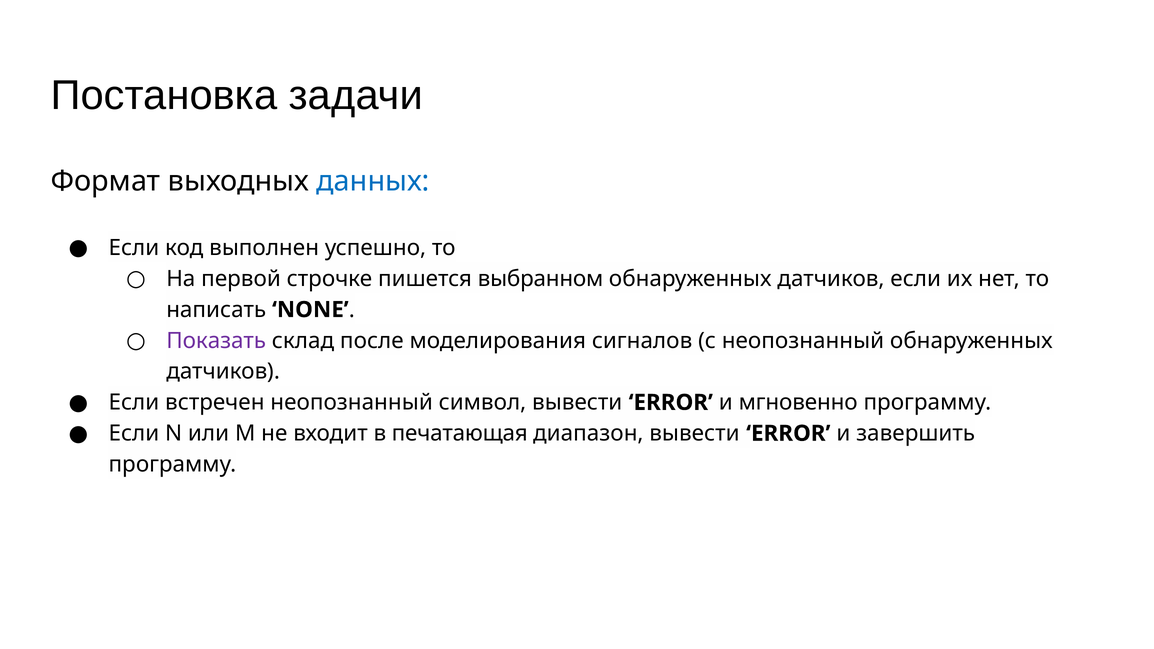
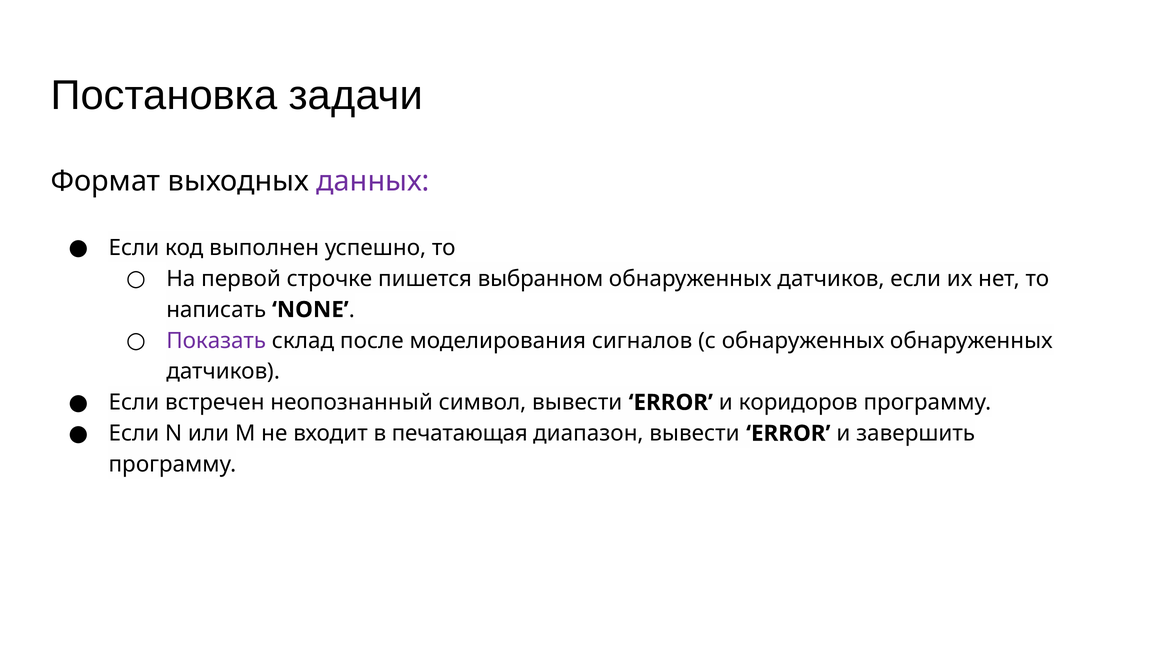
данных colour: blue -> purple
с неопознанный: неопознанный -> обнаруженных
мгновенно: мгновенно -> коридоров
